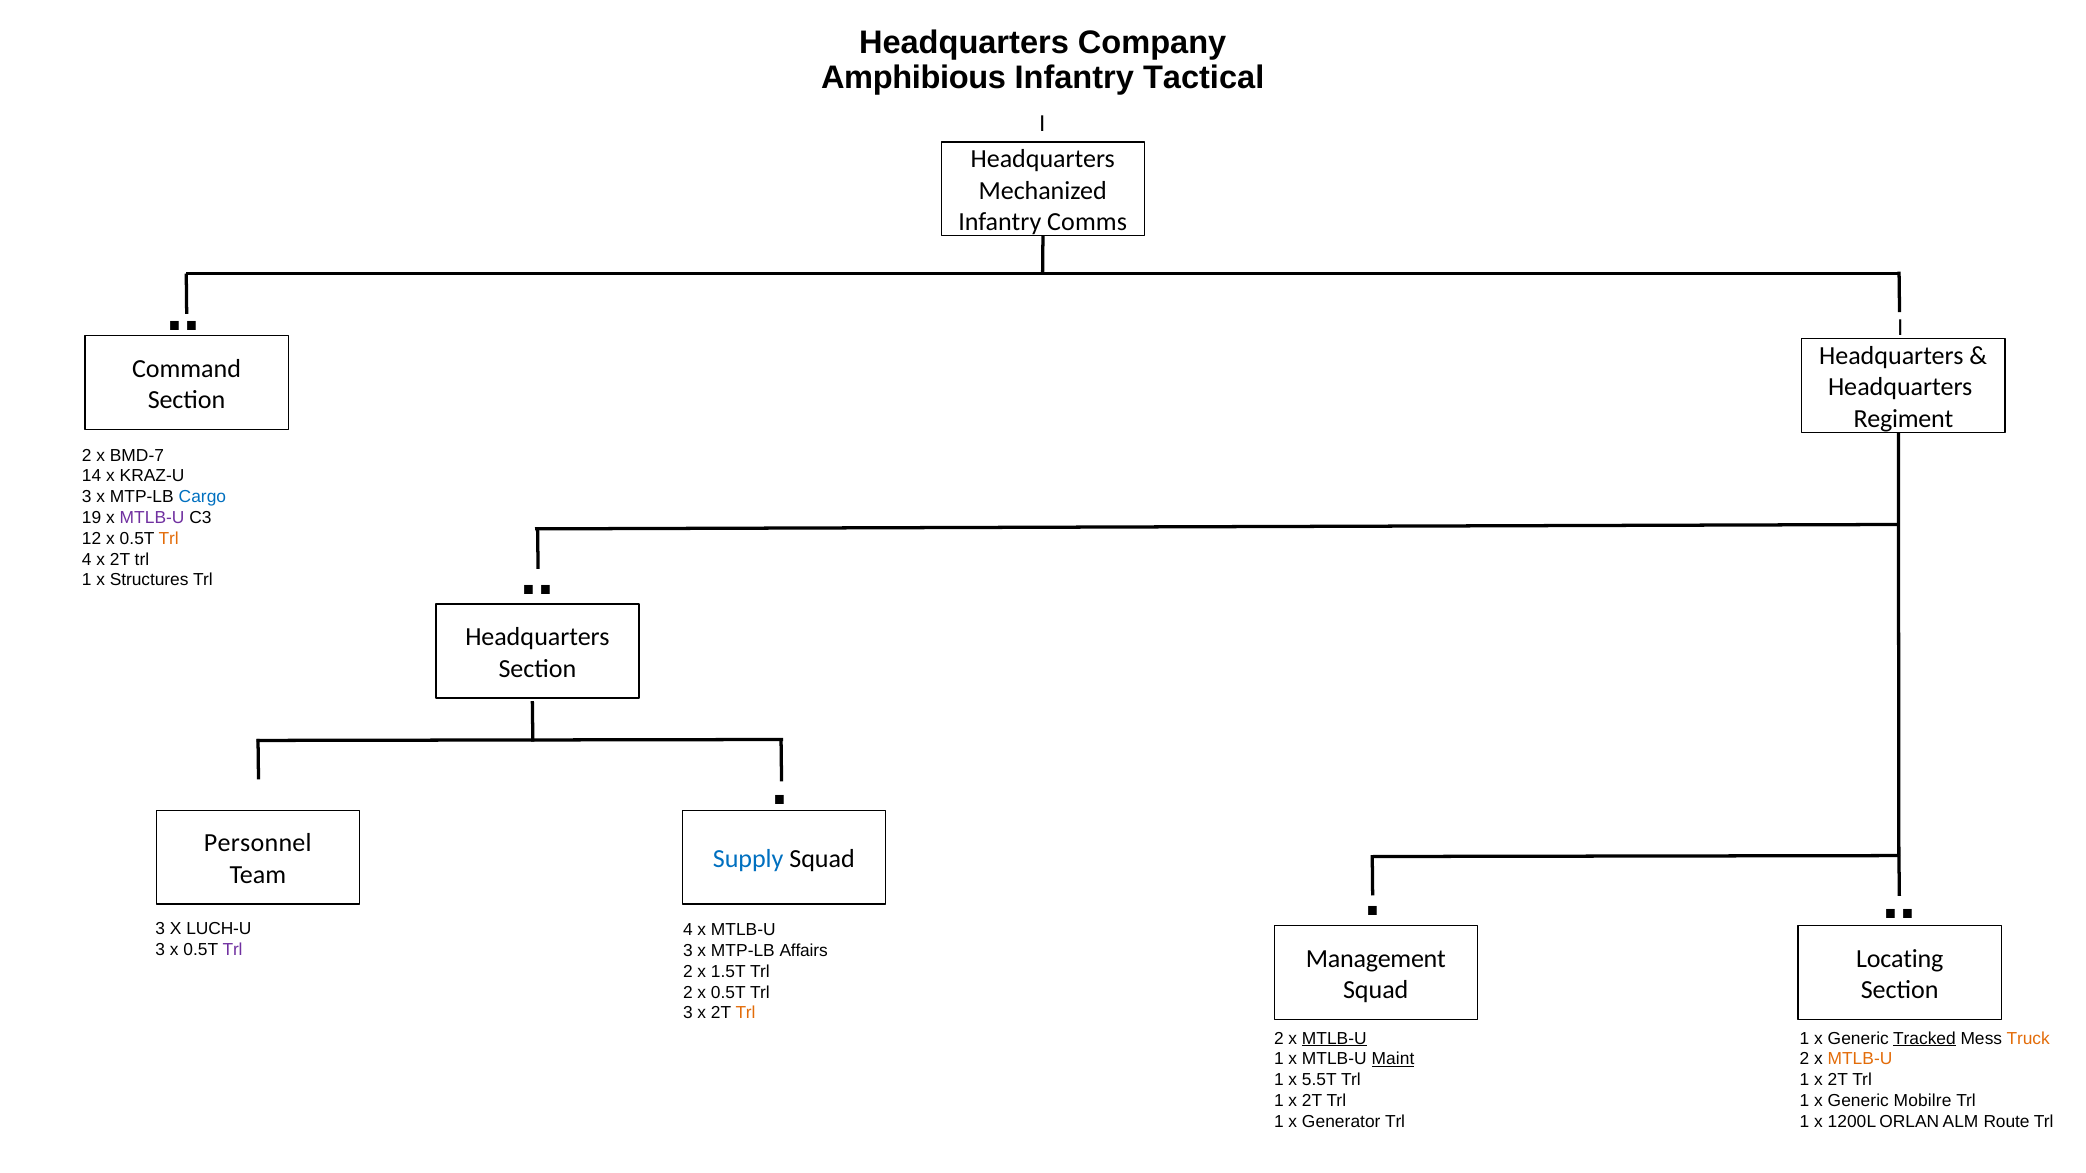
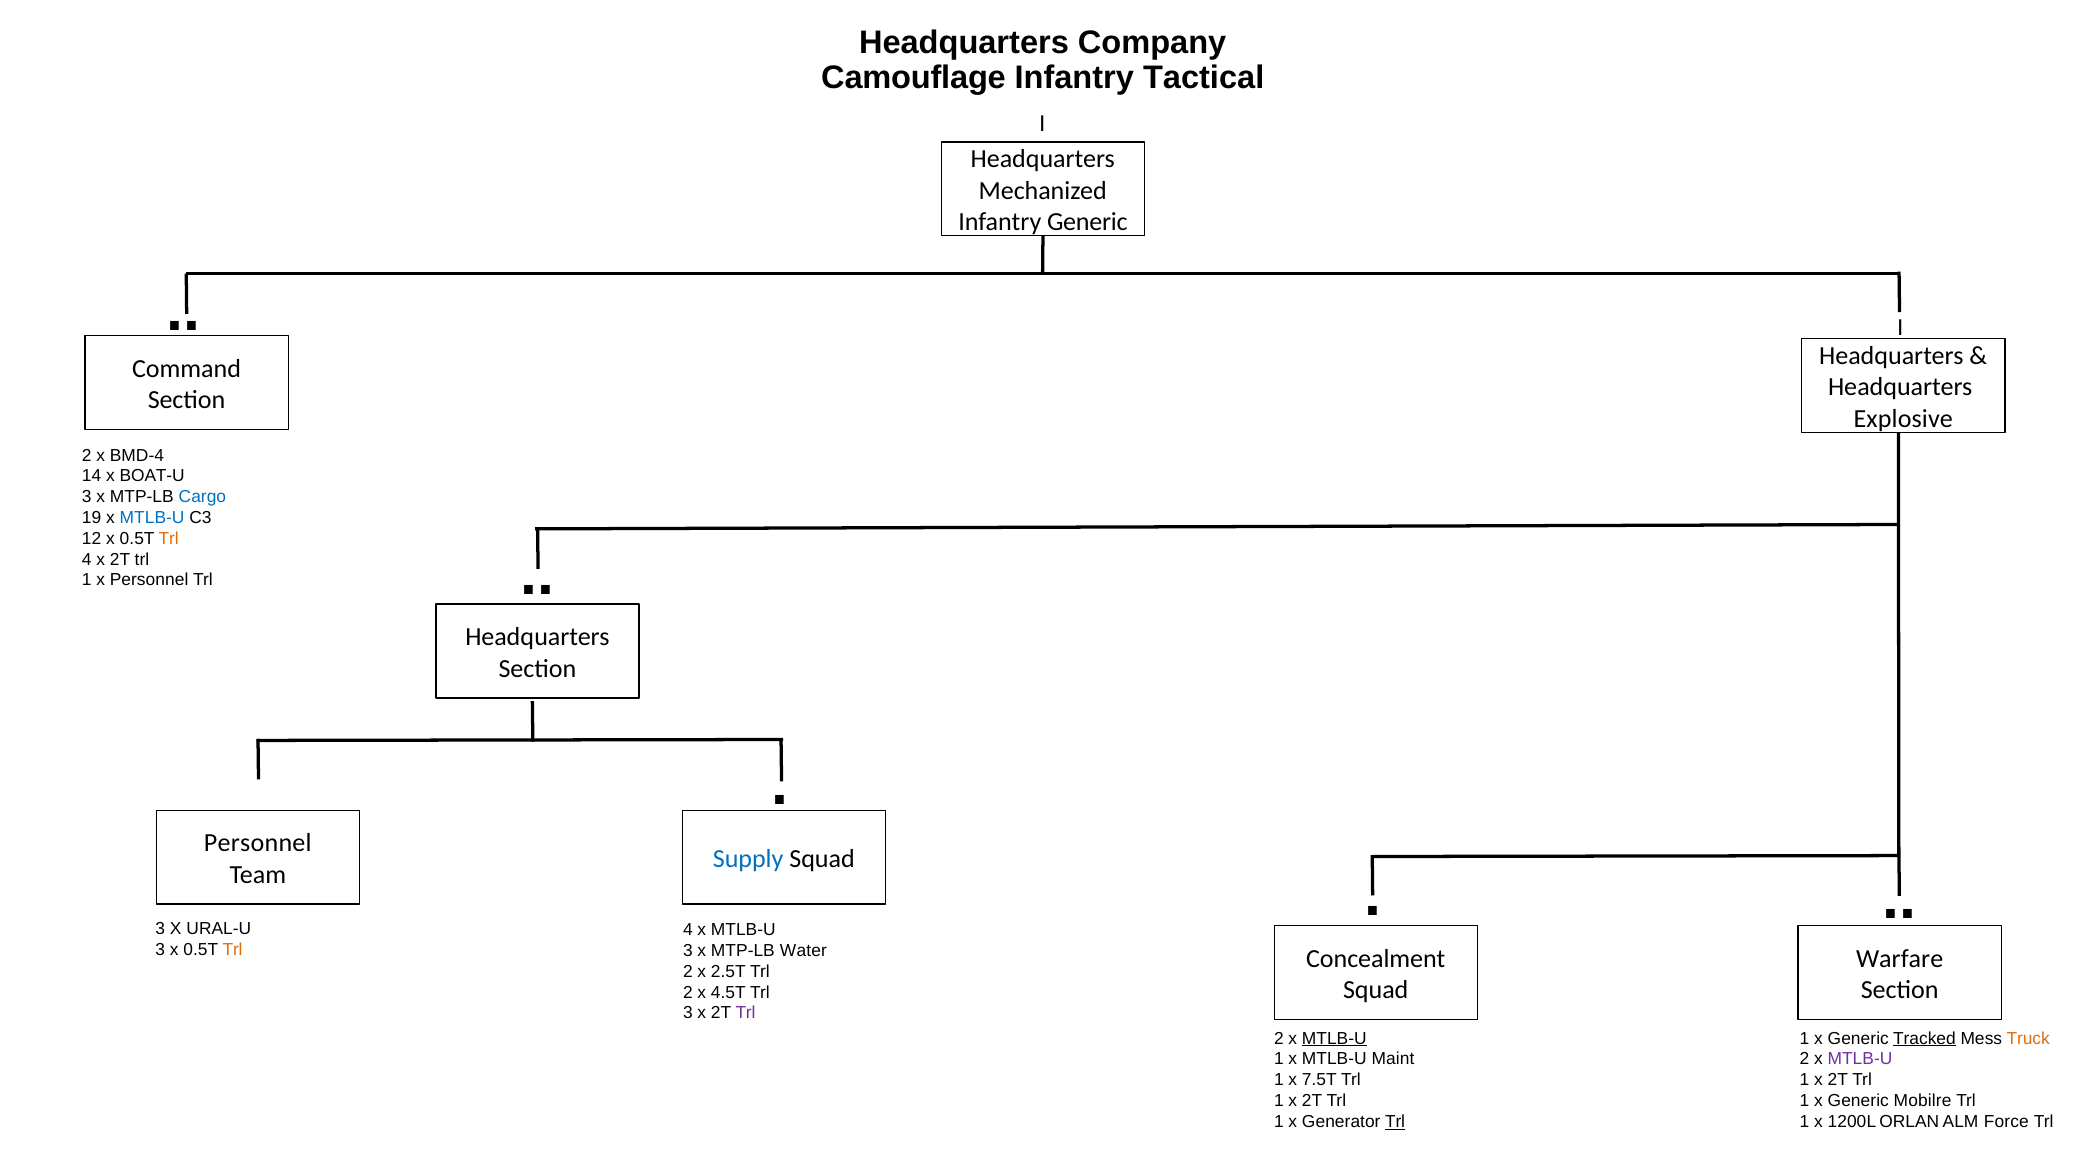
Amphibious: Amphibious -> Camouflage
Infantry Comms: Comms -> Generic
Regiment: Regiment -> Explosive
BMD-7: BMD-7 -> BMD-4
KRAZ-U: KRAZ-U -> BOAT-U
MTLB-U at (152, 518) colour: purple -> blue
x Structures: Structures -> Personnel
LUCH-U: LUCH-U -> URAL-U
Trl at (233, 950) colour: purple -> orange
Affairs: Affairs -> Water
Management: Management -> Concealment
Locating: Locating -> Warfare
1.5T: 1.5T -> 2.5T
2 x 0.5T: 0.5T -> 4.5T
Trl at (746, 1014) colour: orange -> purple
Maint underline: present -> none
MTLB-U at (1860, 1059) colour: orange -> purple
5.5T: 5.5T -> 7.5T
Trl at (1395, 1122) underline: none -> present
Route: Route -> Force
